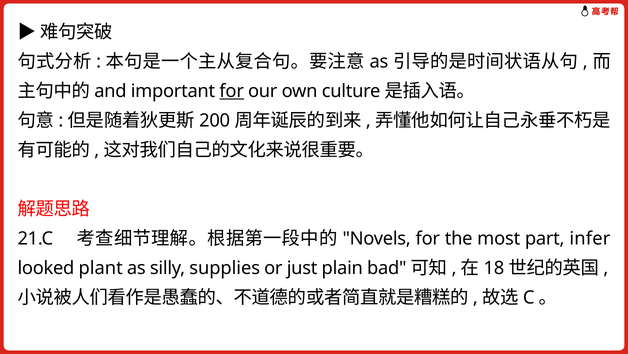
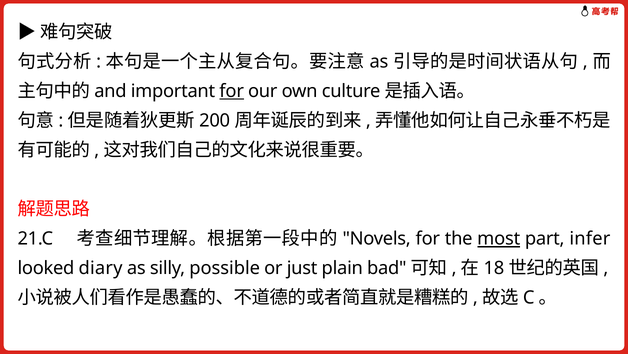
most underline: none -> present
plant: plant -> diary
supplies: supplies -> possible
